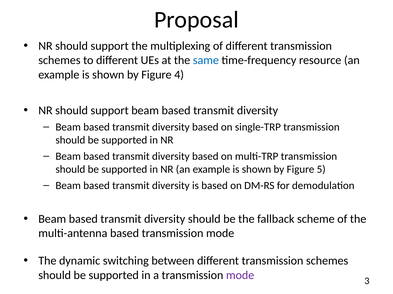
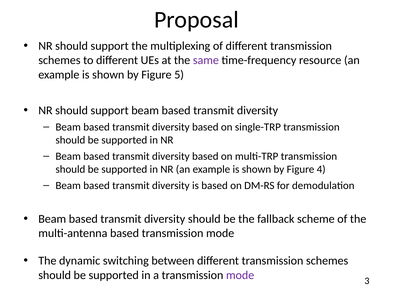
same colour: blue -> purple
4: 4 -> 5
5: 5 -> 4
